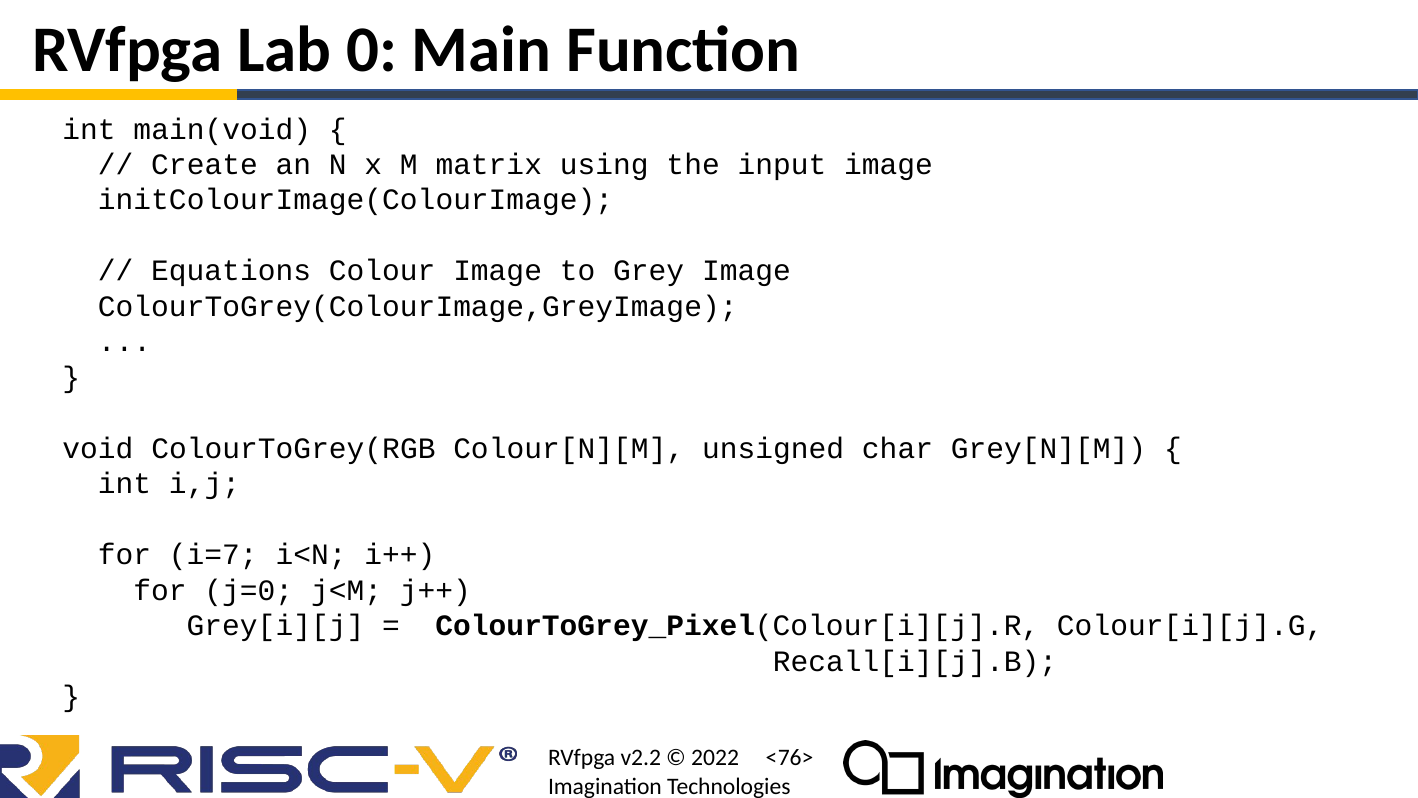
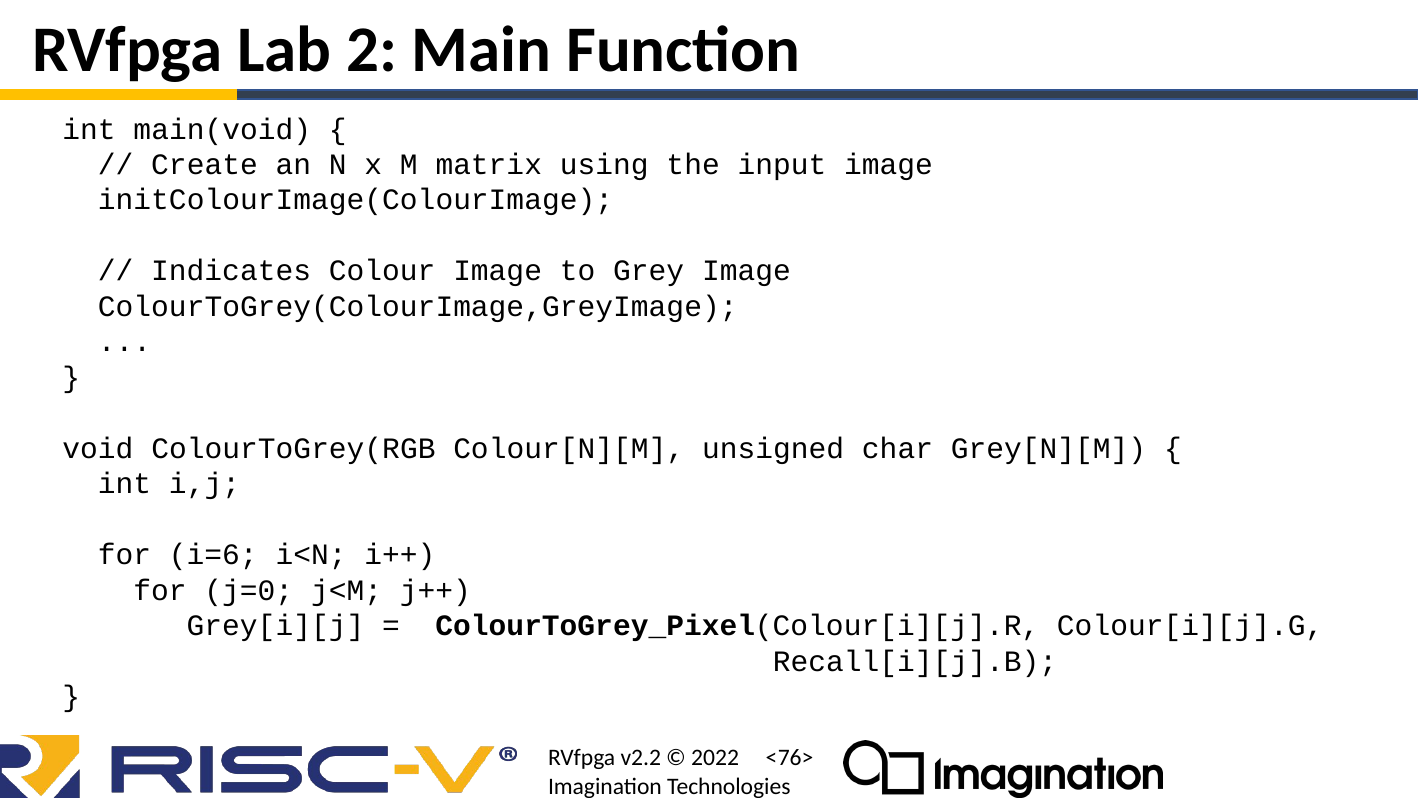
0: 0 -> 2
Equations: Equations -> Indicates
i=7: i=7 -> i=6
